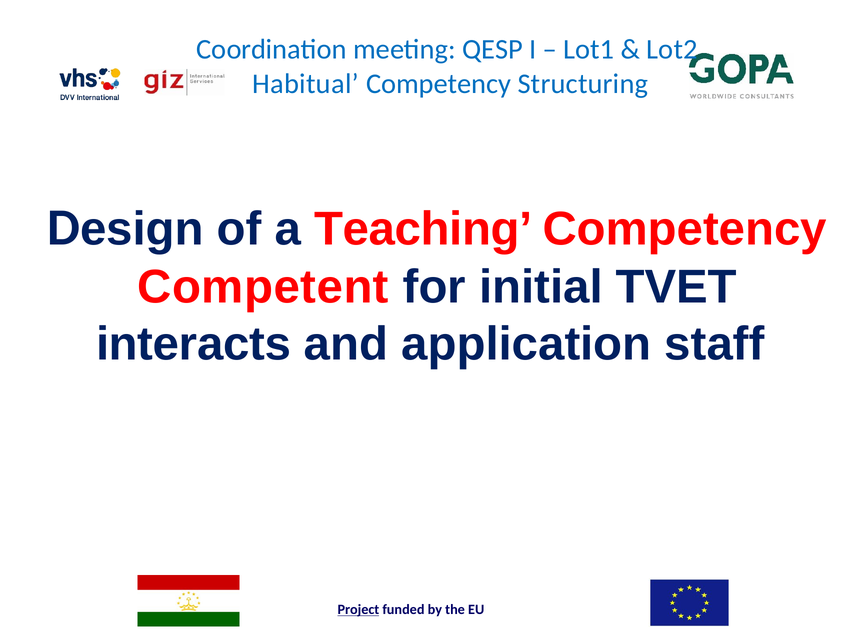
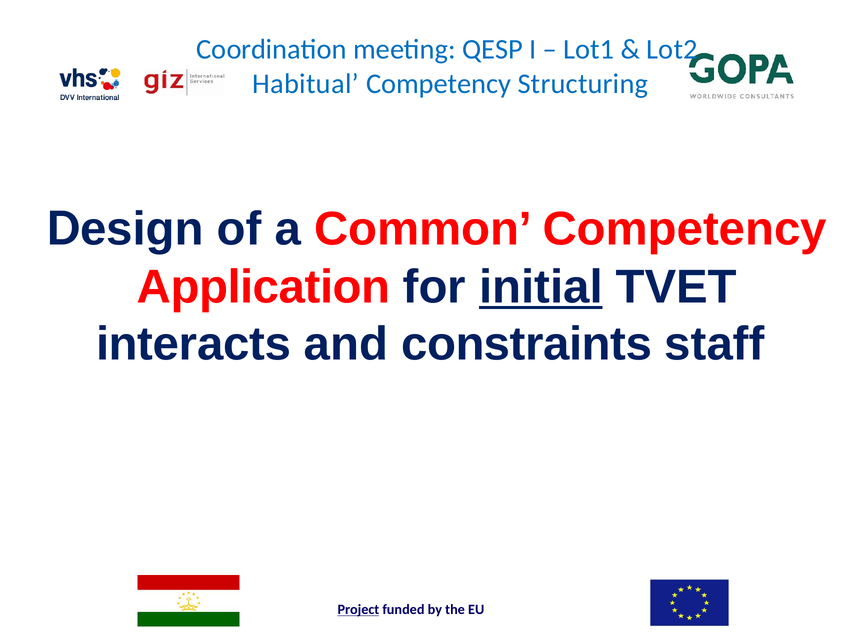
Teaching: Teaching -> Common
Competent: Competent -> Application
initial underline: none -> present
application: application -> constraints
